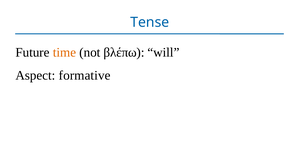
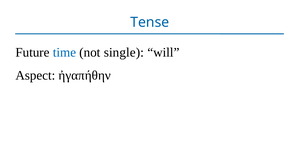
time colour: orange -> blue
βλέπω: βλέπω -> single
formative: formative -> ἠγαπήθην
